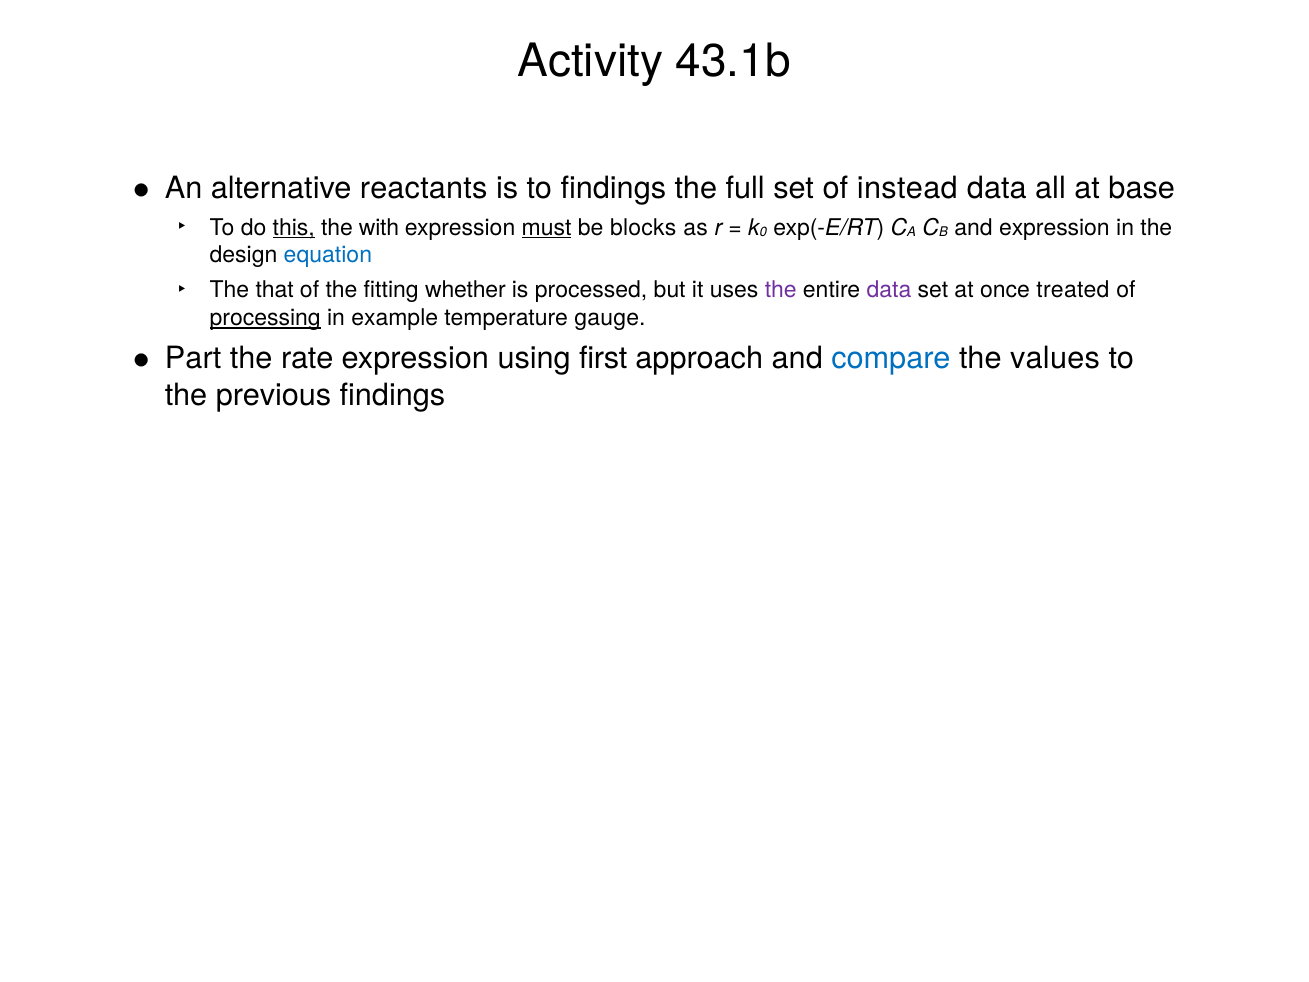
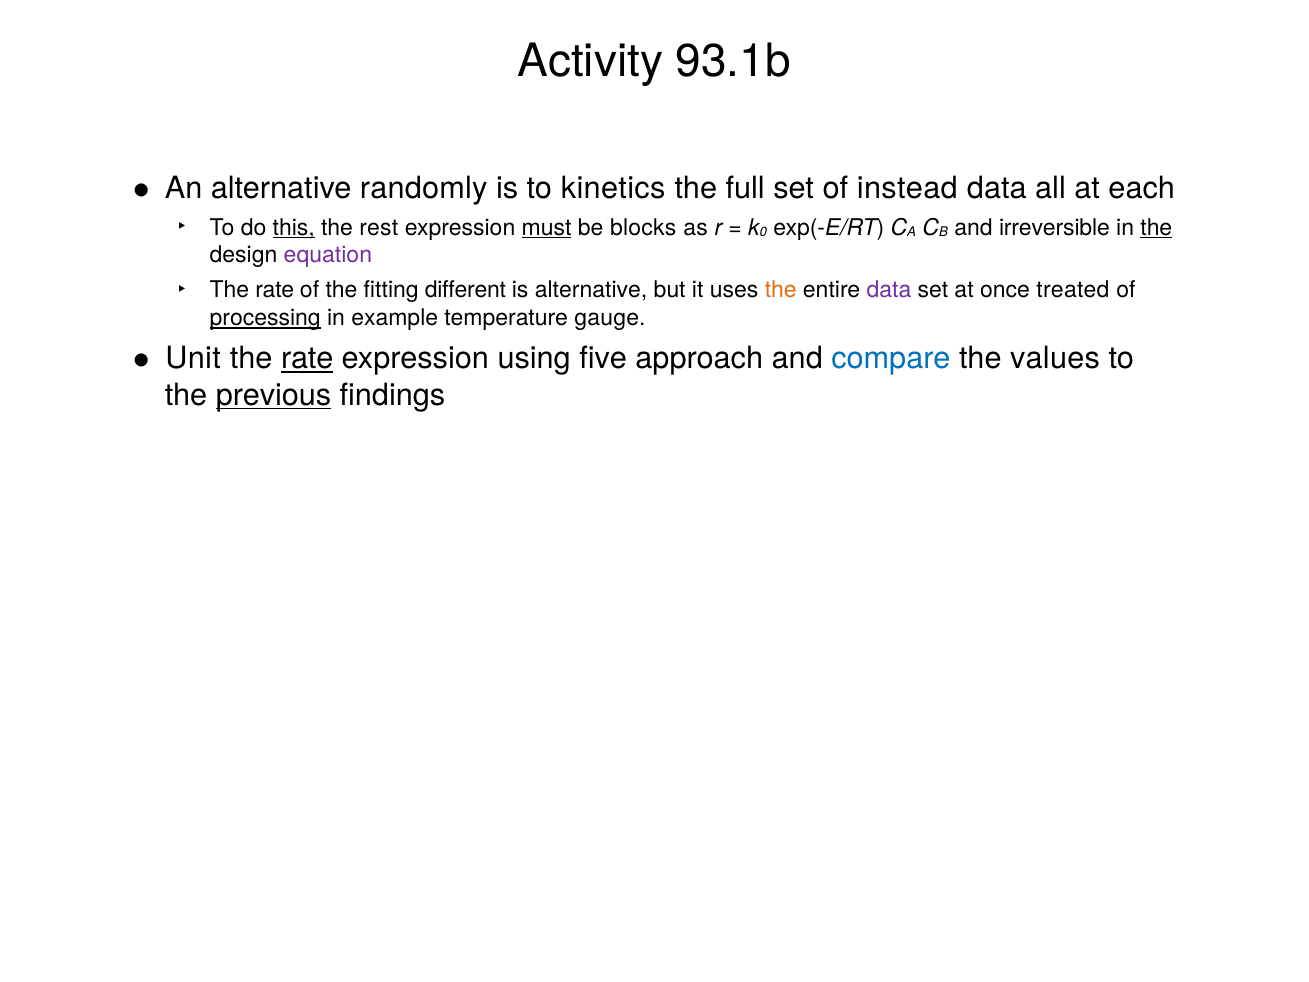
43.1b: 43.1b -> 93.1b
reactants: reactants -> randomly
to findings: findings -> kinetics
base: base -> each
with: with -> rest
and expression: expression -> irreversible
the at (1156, 227) underline: none -> present
equation colour: blue -> purple
that at (275, 290): that -> rate
whether: whether -> different
is processed: processed -> alternative
the at (781, 290) colour: purple -> orange
Part: Part -> Unit
rate at (307, 358) underline: none -> present
first: first -> five
previous underline: none -> present
